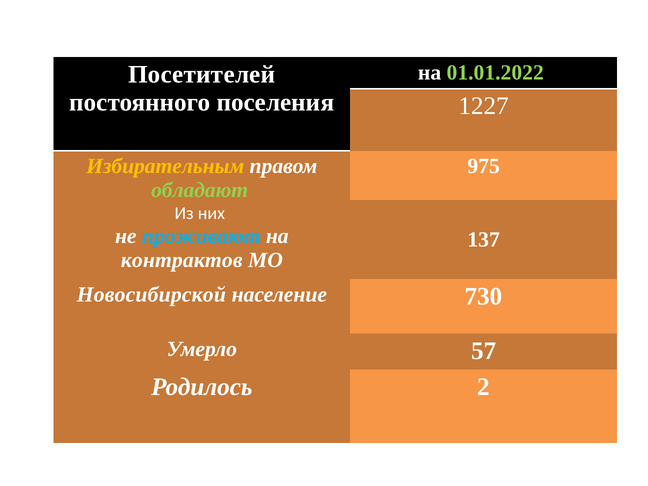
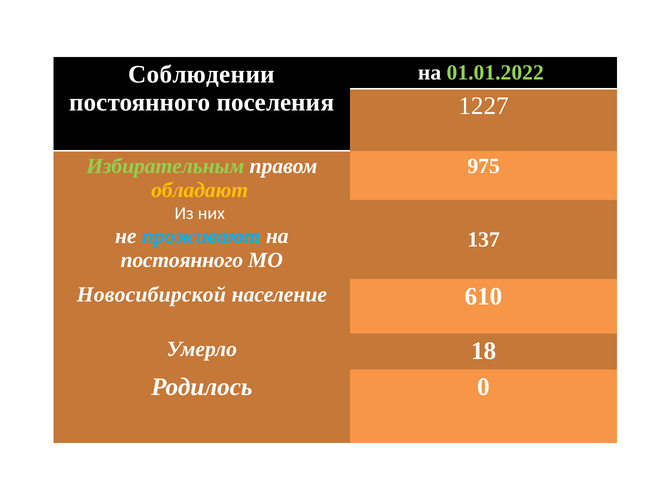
Посетителей: Посетителей -> Соблюдении
Избирательным colour: yellow -> light green
обладают colour: light green -> yellow
контрактов at (182, 260): контрактов -> постоянного
730: 730 -> 610
57: 57 -> 18
2: 2 -> 0
